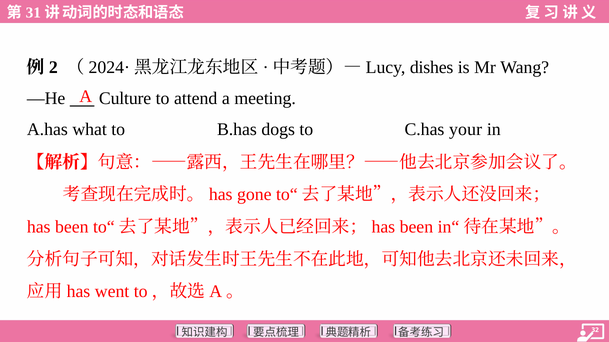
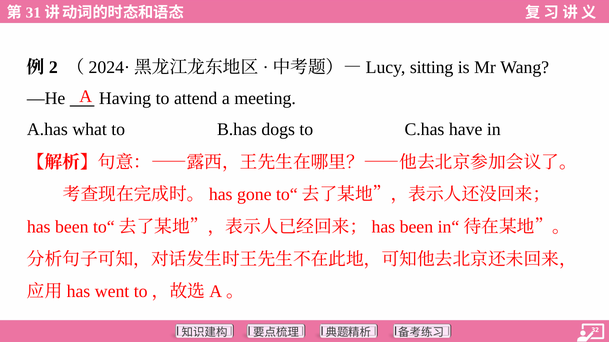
dishes: dishes -> sitting
Culture: Culture -> Having
your: your -> have
